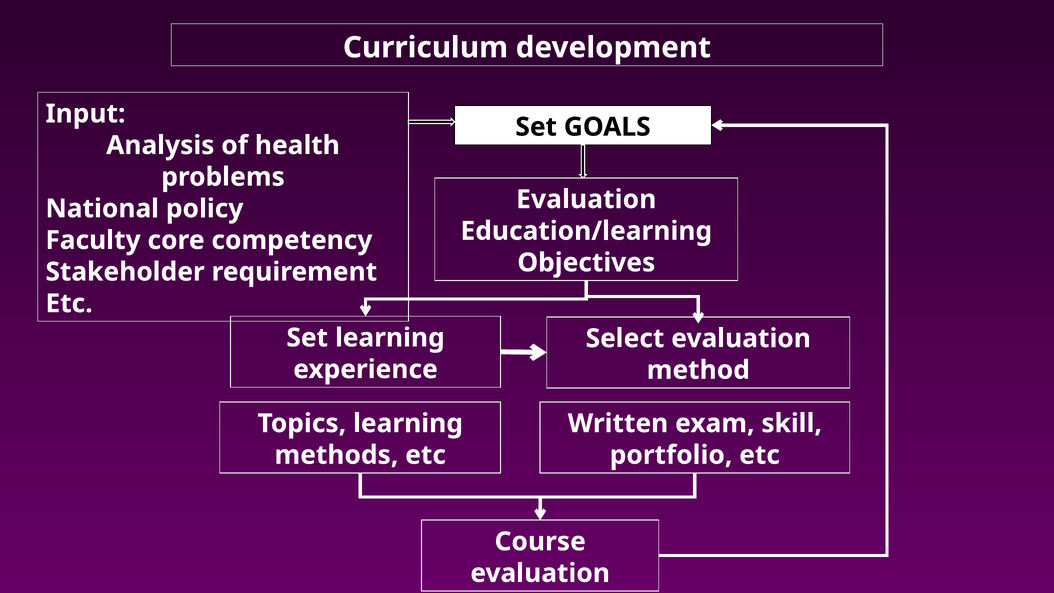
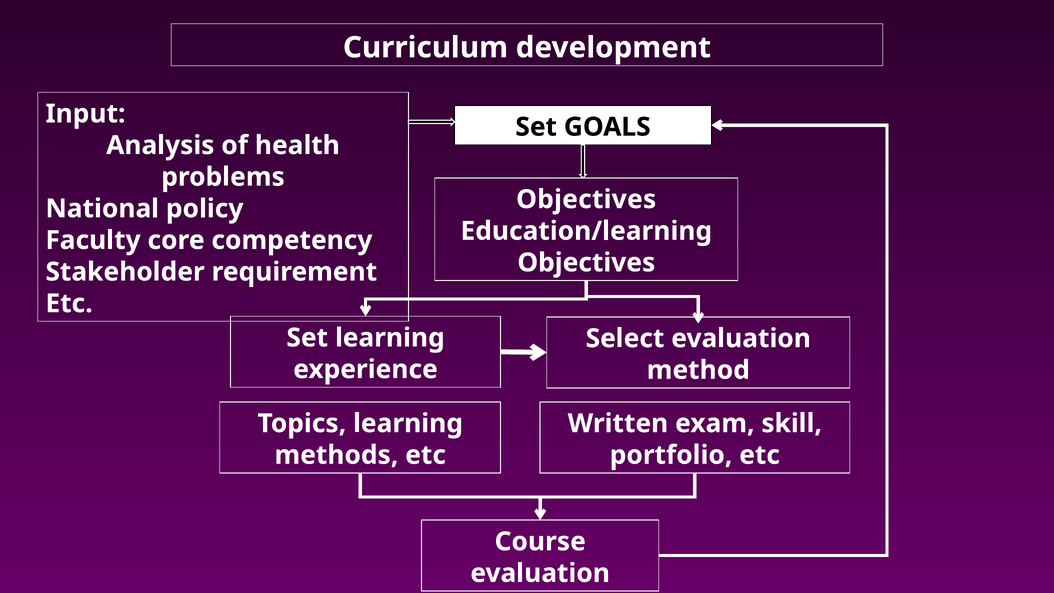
Evaluation at (586, 199): Evaluation -> Objectives
